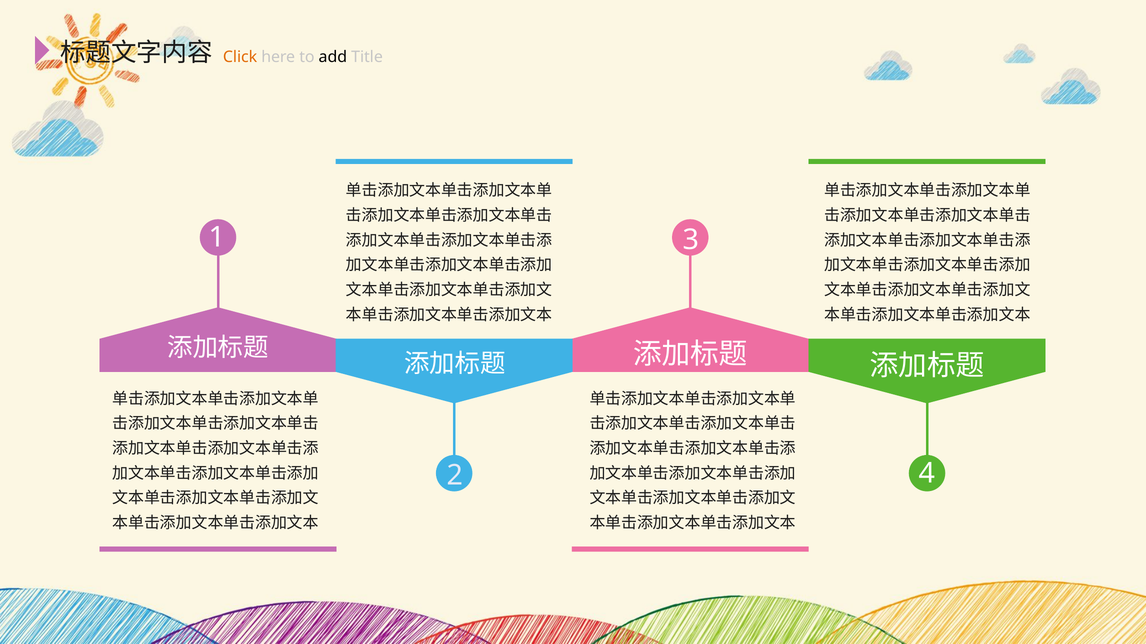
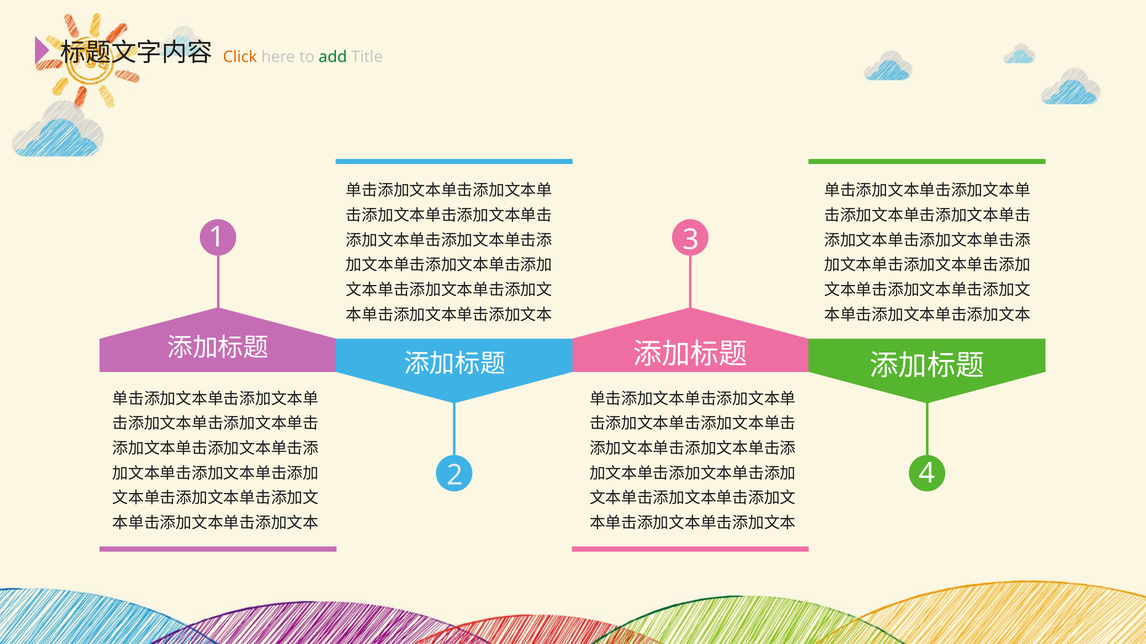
add colour: black -> green
